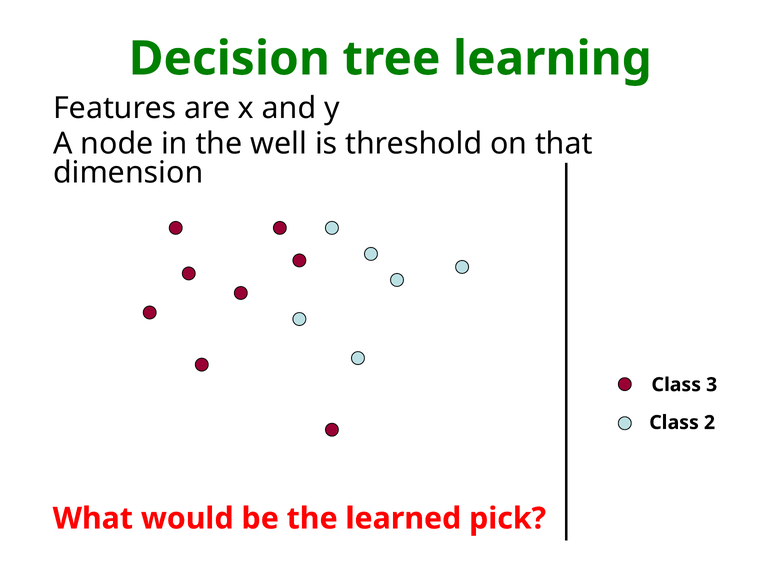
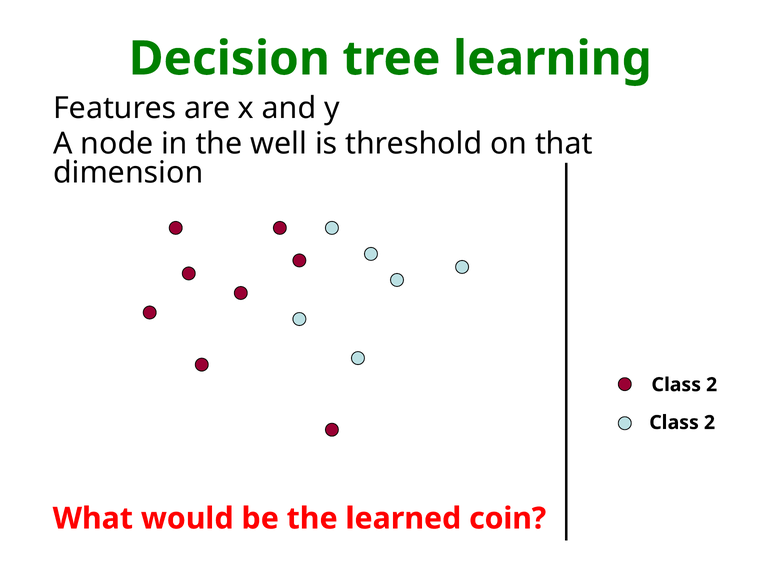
3 at (712, 385): 3 -> 2
pick: pick -> coin
